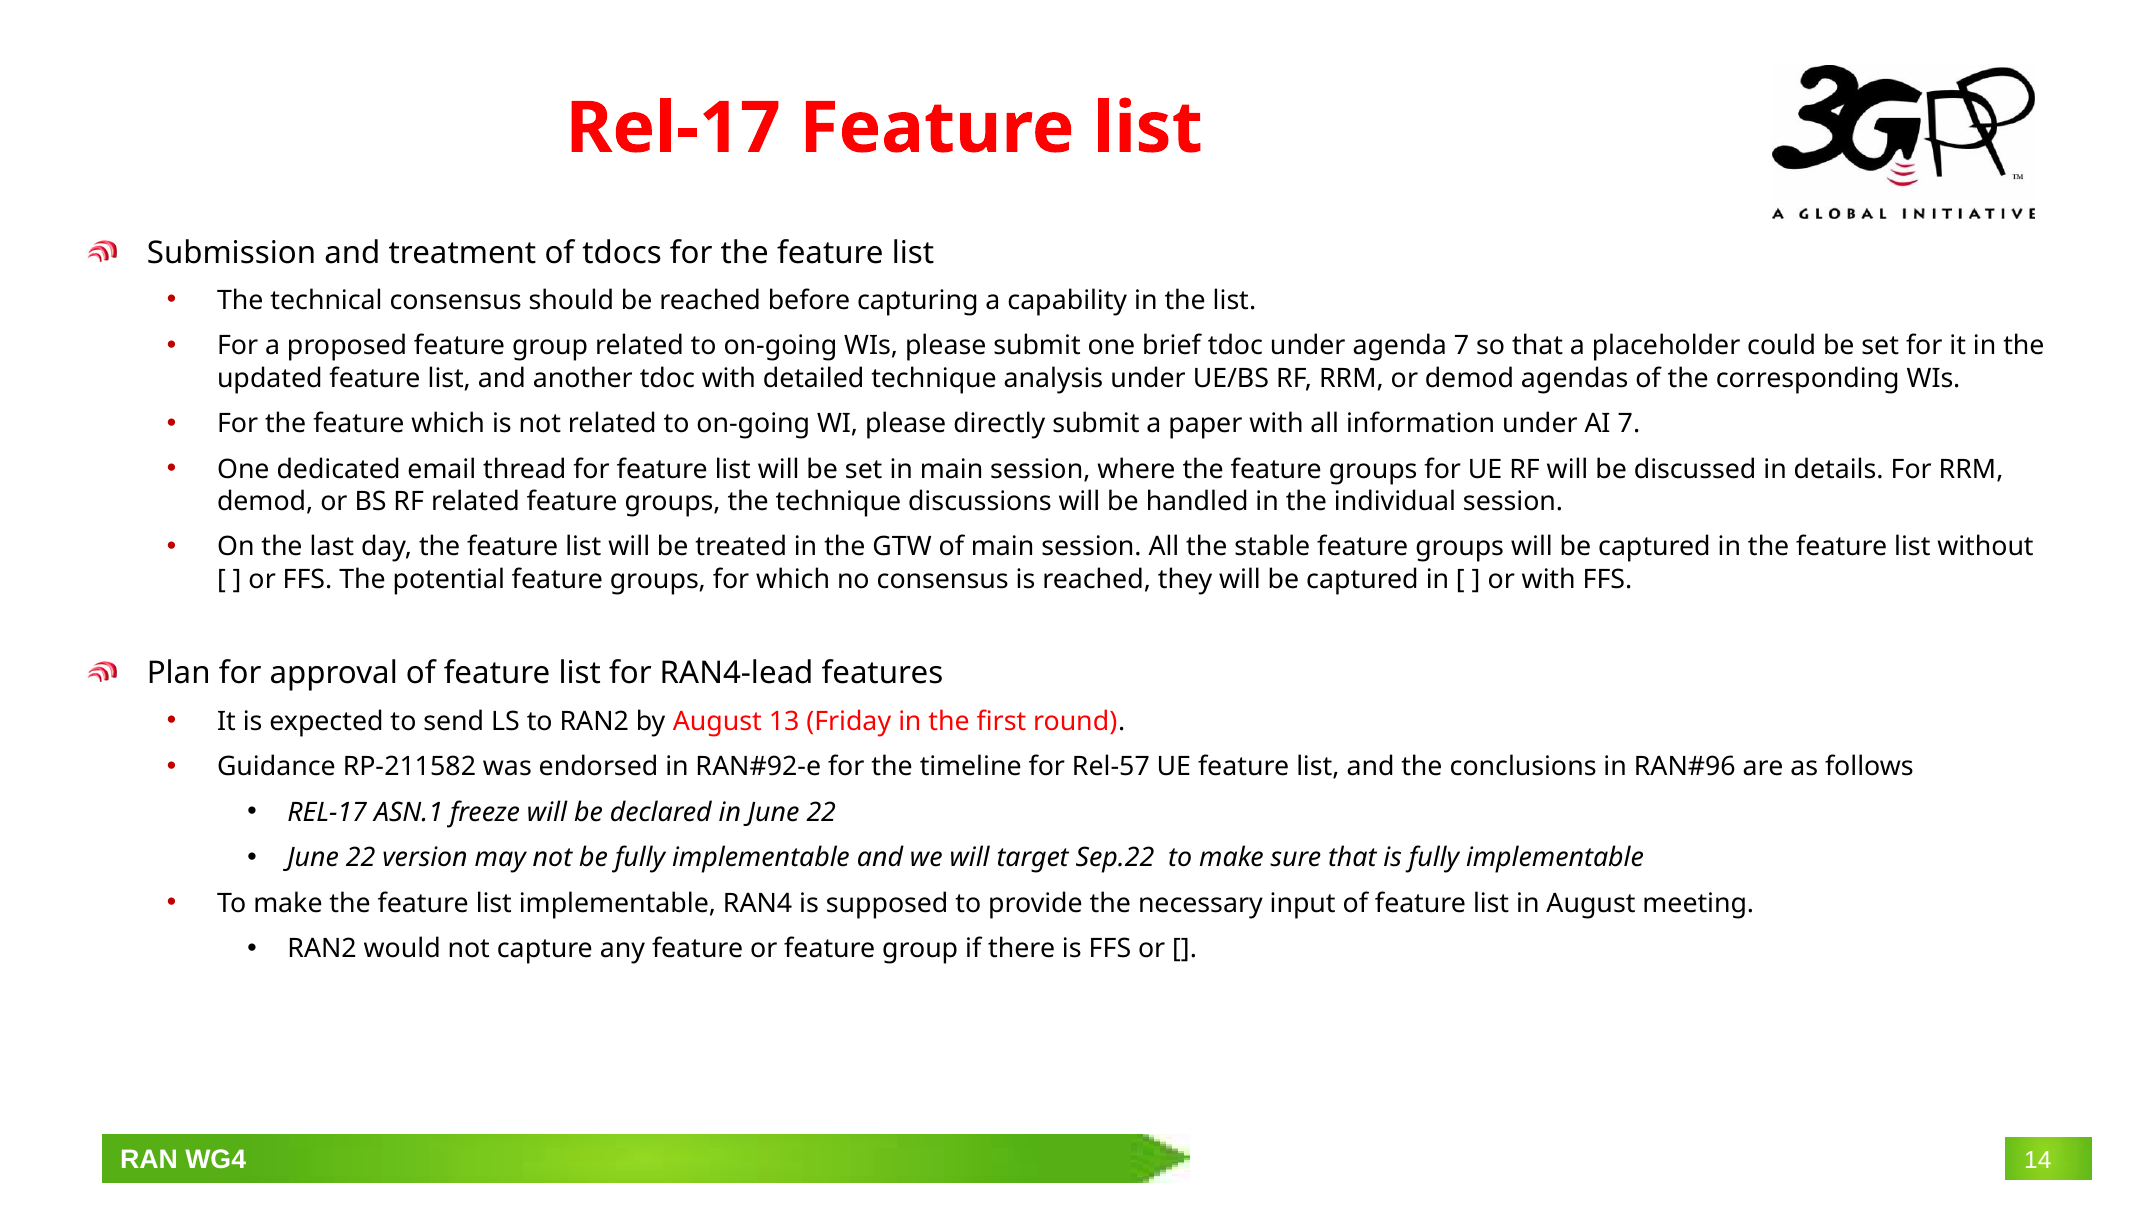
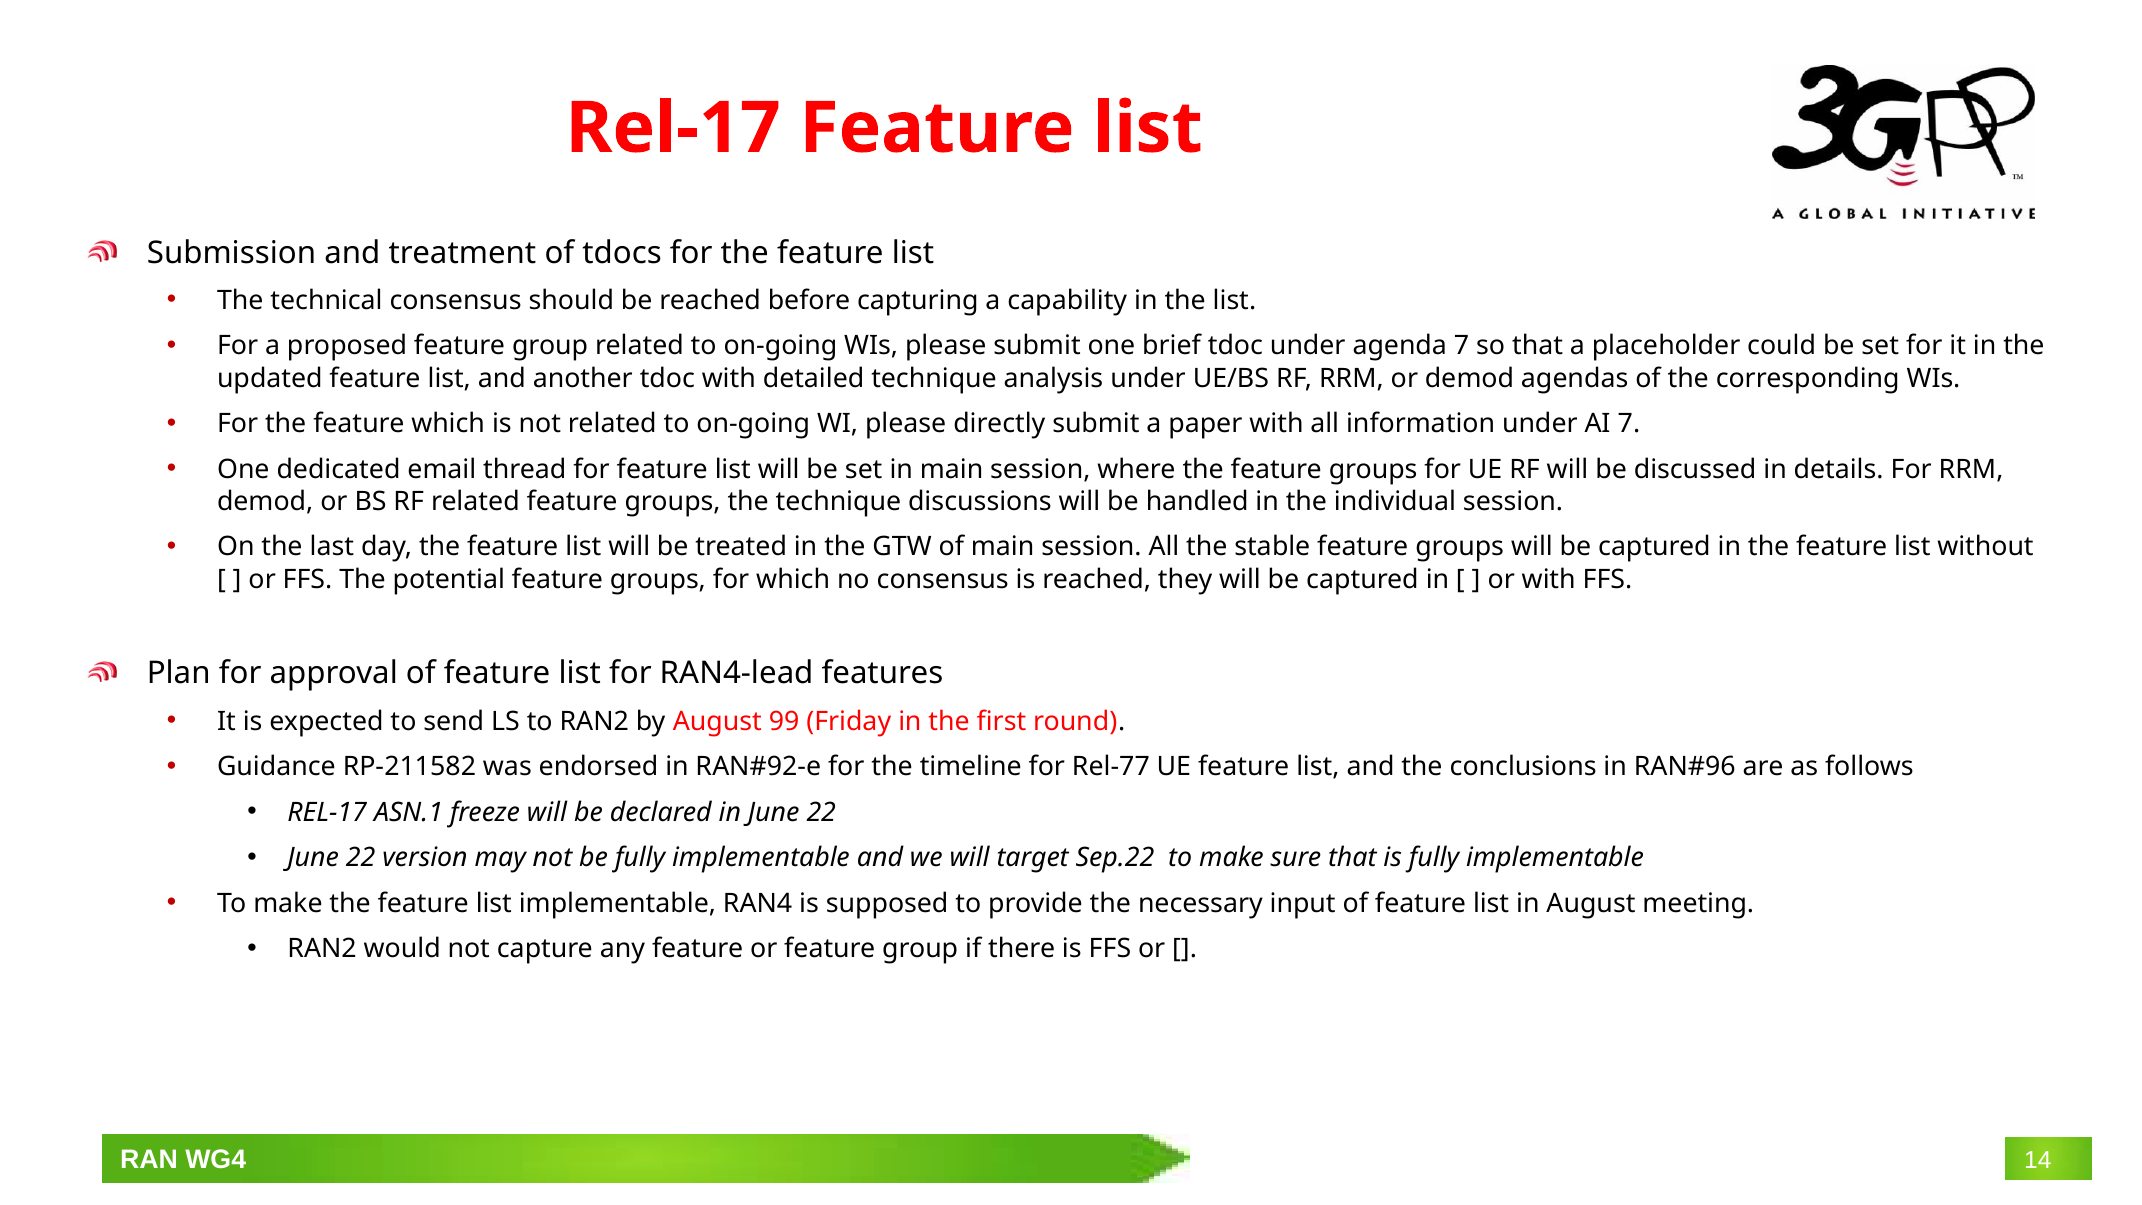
13: 13 -> 99
Rel-57: Rel-57 -> Rel-77
